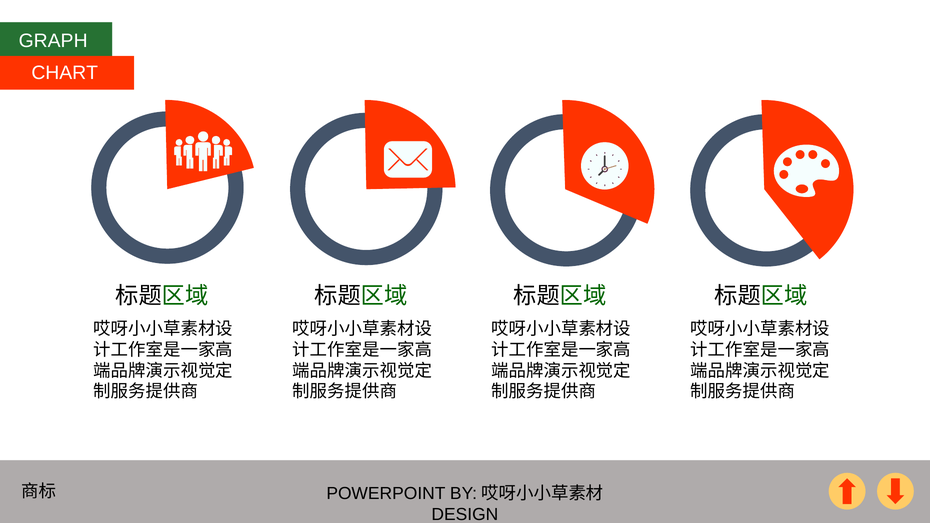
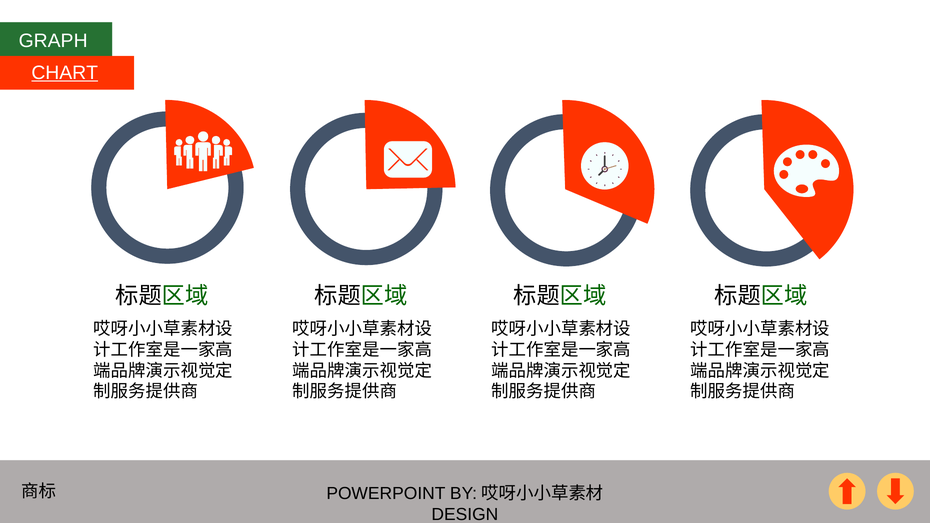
CHART underline: none -> present
